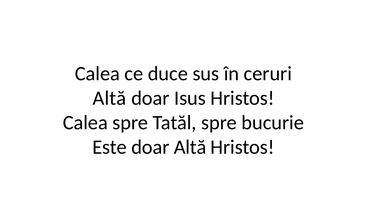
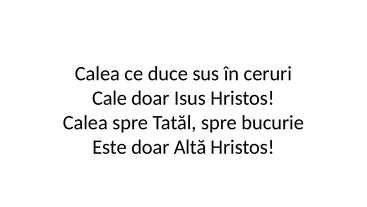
Altă at (109, 98): Altă -> Cale
